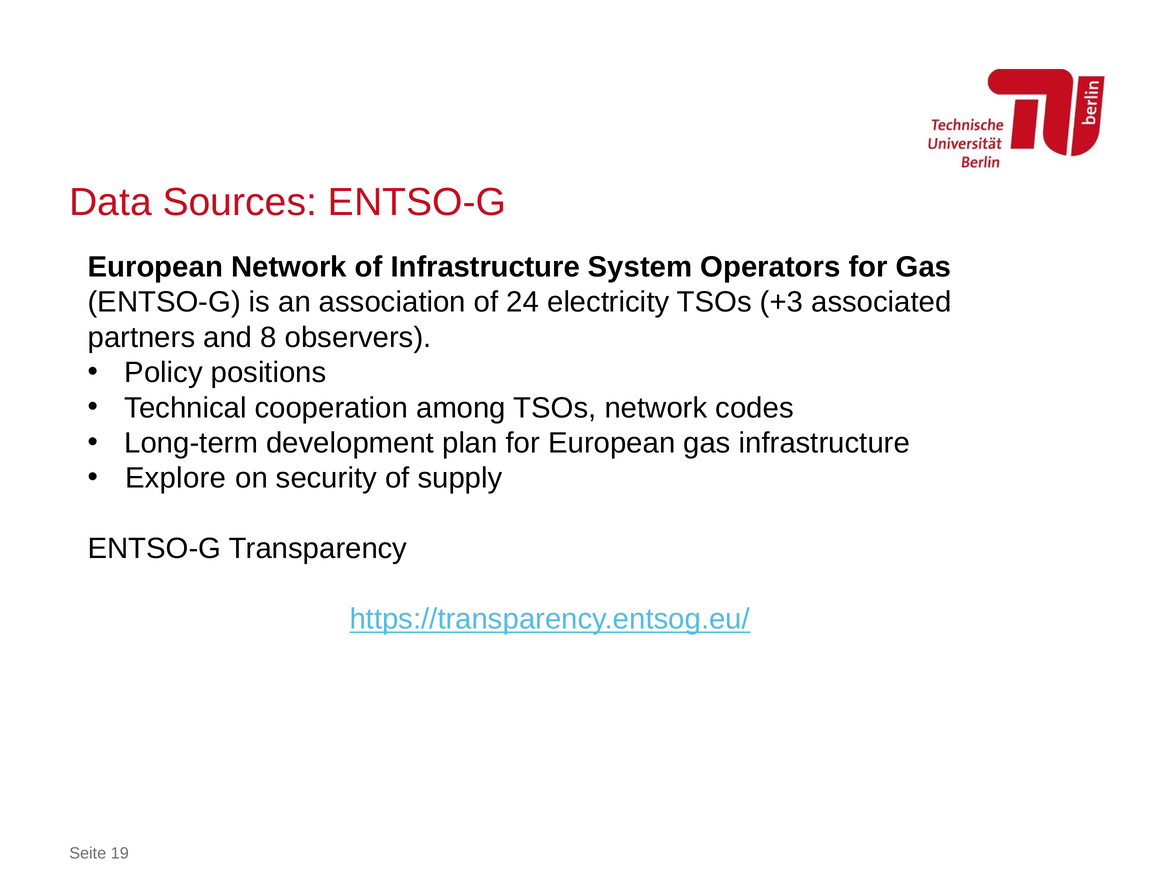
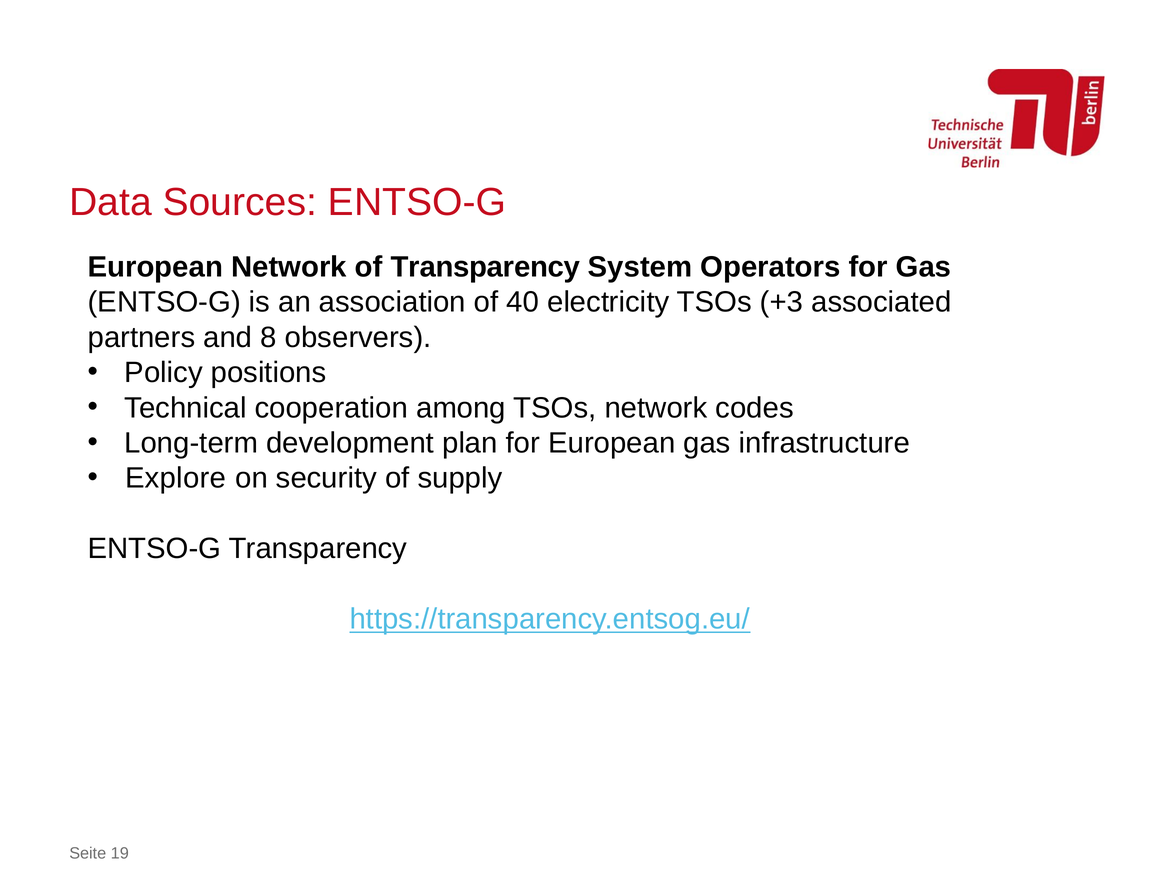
of Infrastructure: Infrastructure -> Transparency
24: 24 -> 40
